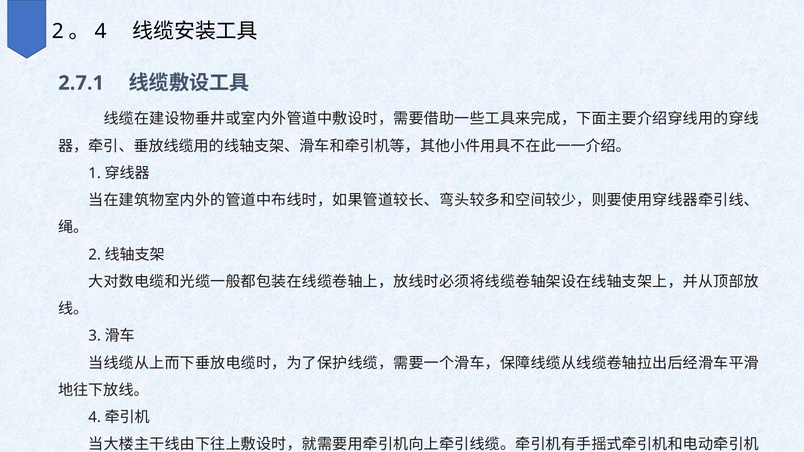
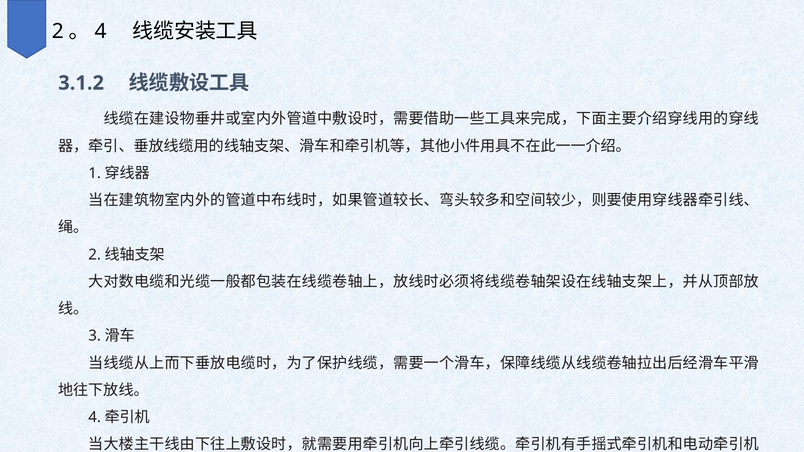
2.7.1: 2.7.1 -> 3.1.2
